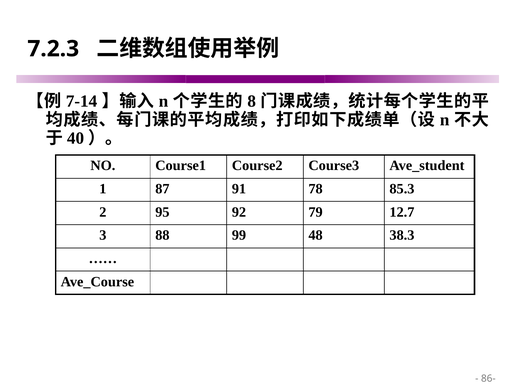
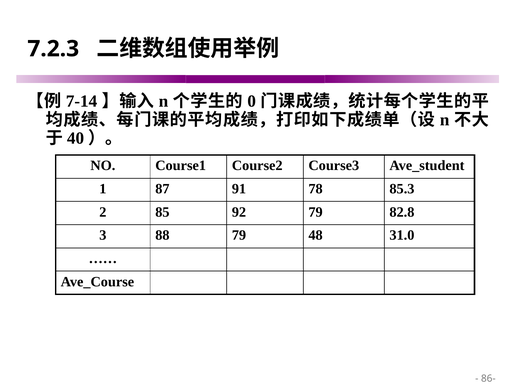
8: 8 -> 0
95: 95 -> 85
12.7: 12.7 -> 82.8
88 99: 99 -> 79
38.3: 38.3 -> 31.0
